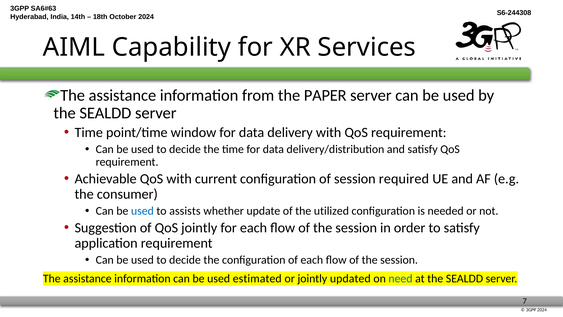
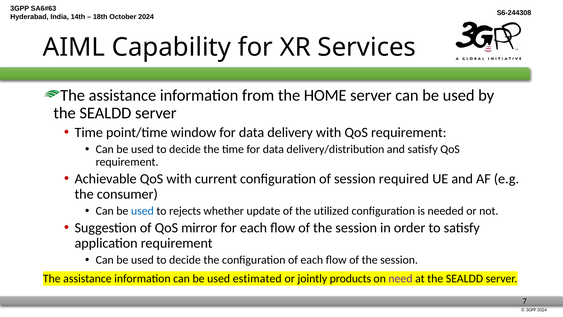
PAPER: PAPER -> HOME
assists: assists -> rejects
QoS jointly: jointly -> mirror
updated: updated -> products
need colour: blue -> purple
